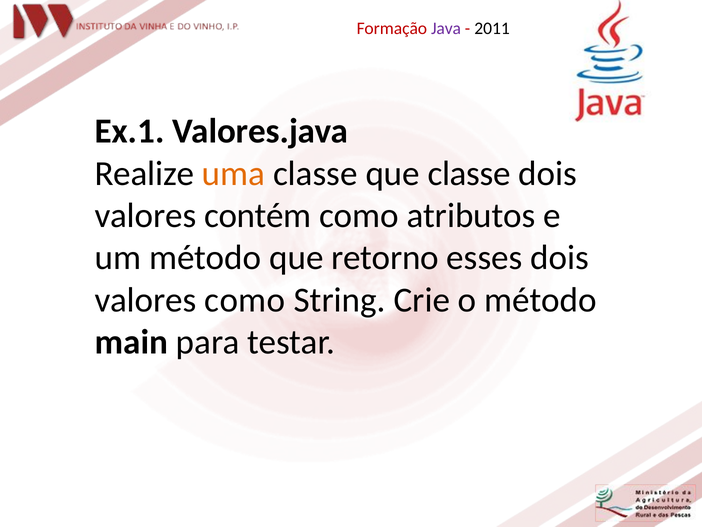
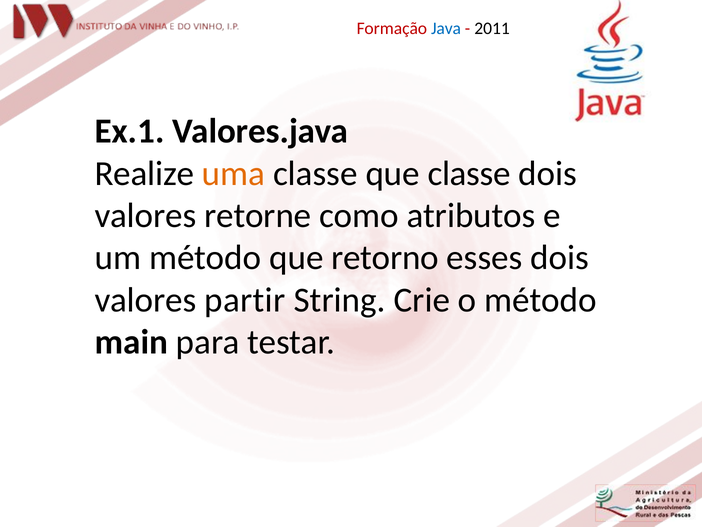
Java colour: purple -> blue
contém: contém -> retorne
valores como: como -> partir
